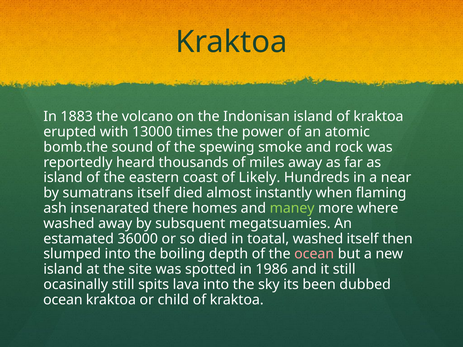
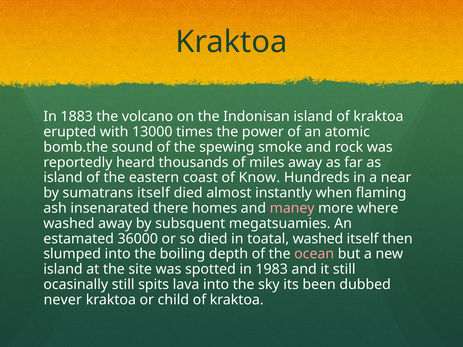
Likely: Likely -> Know
maney colour: light green -> pink
1986: 1986 -> 1983
ocean at (63, 300): ocean -> never
